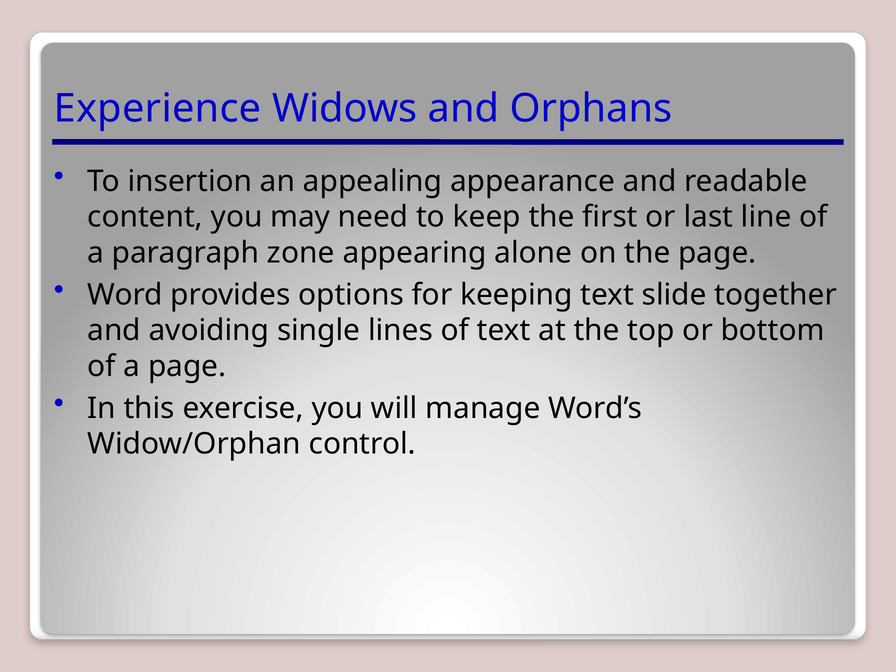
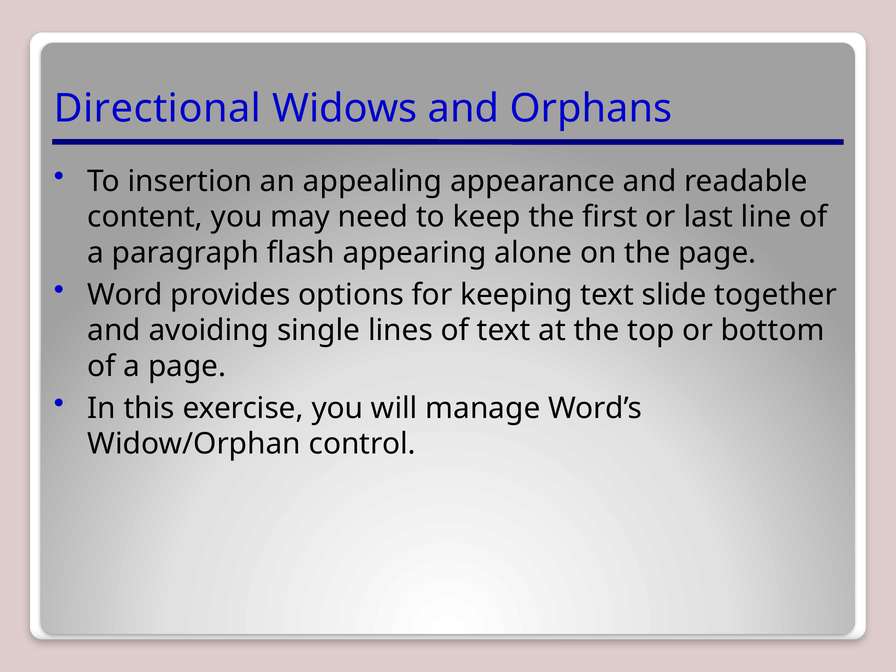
Experience: Experience -> Directional
zone: zone -> flash
